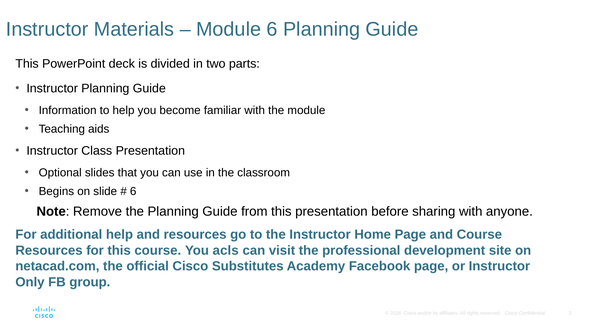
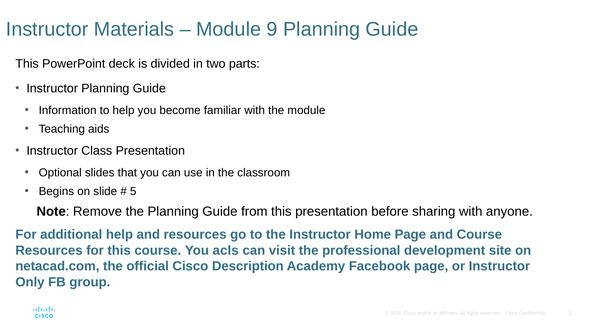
Module 6: 6 -> 9
6 at (133, 192): 6 -> 5
Substitutes: Substitutes -> Description
